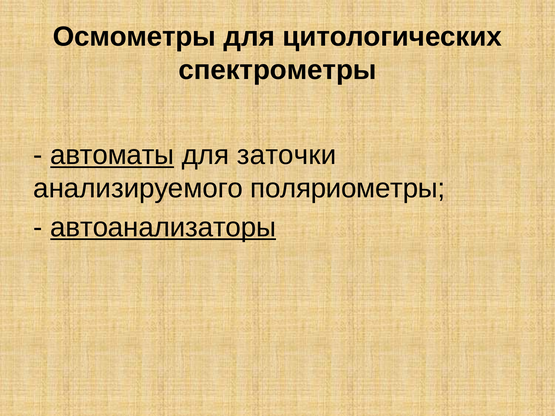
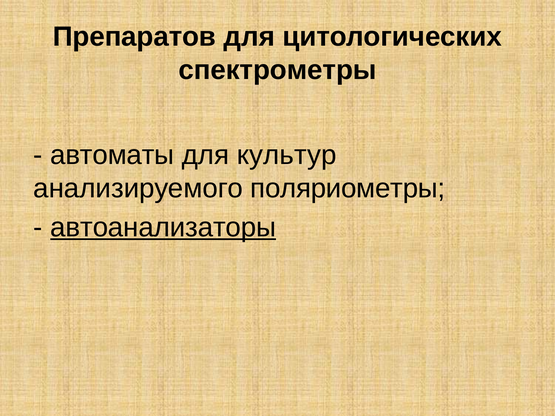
Осмометры: Осмометры -> Препаратов
автоматы underline: present -> none
заточки: заточки -> культур
